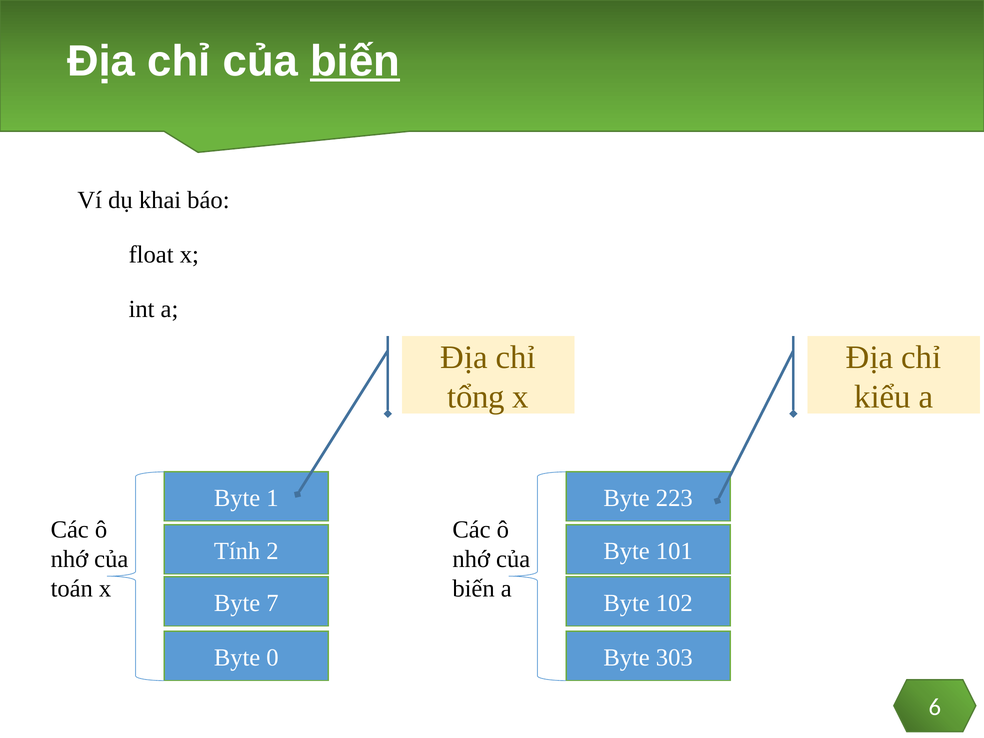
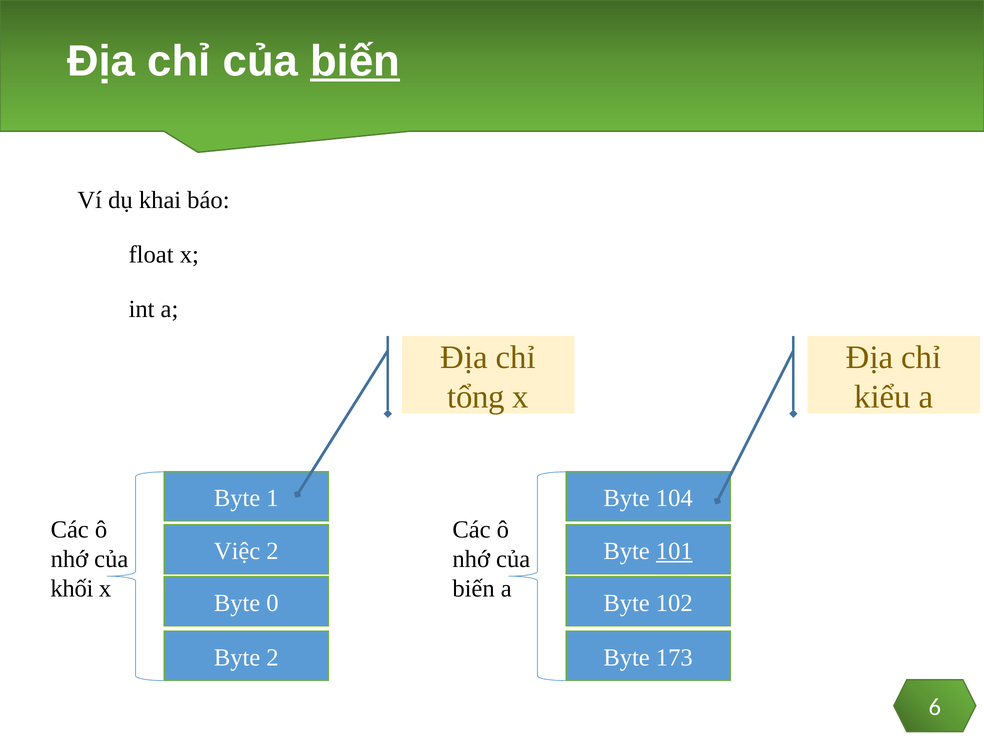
223: 223 -> 104
Tính: Tính -> Việc
101 underline: none -> present
toán: toán -> khối
7: 7 -> 0
Byte 0: 0 -> 2
303: 303 -> 173
